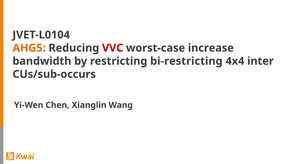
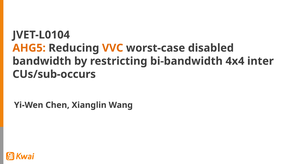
VVC colour: red -> orange
increase: increase -> disabled
bi-restricting: bi-restricting -> bi-bandwidth
